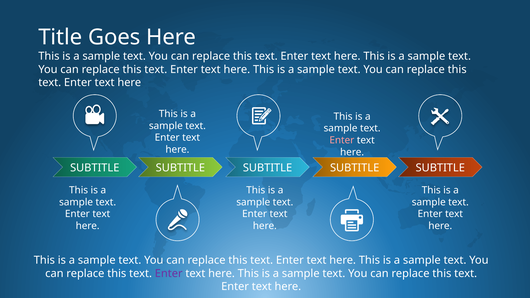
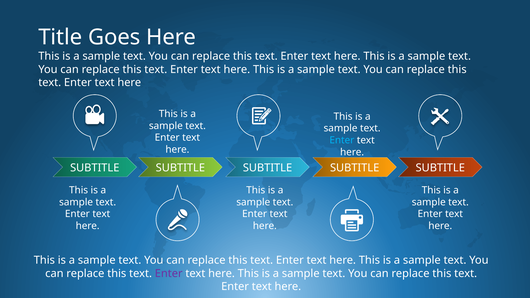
Enter at (342, 140) colour: pink -> light blue
